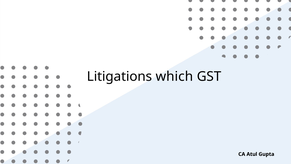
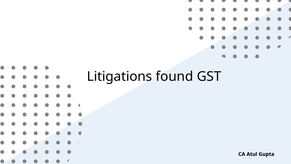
which: which -> found
